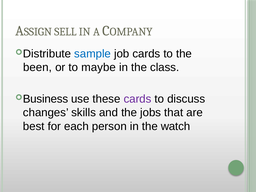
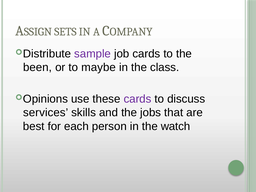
SELL: SELL -> SETS
sample colour: blue -> purple
Business: Business -> Opinions
changes: changes -> services
